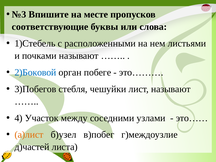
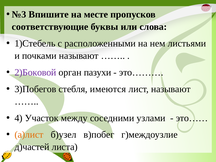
2)Боковой colour: blue -> purple
побеге: побеге -> пазухи
чешуйки: чешуйки -> имеются
